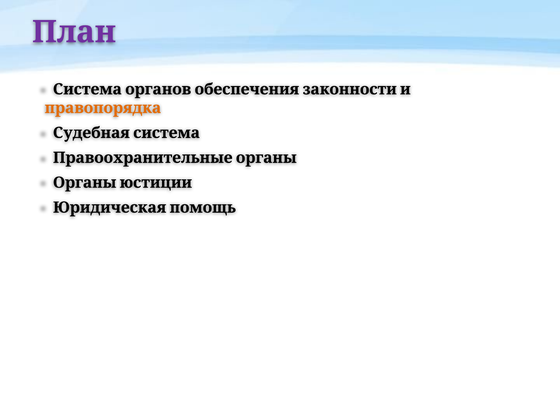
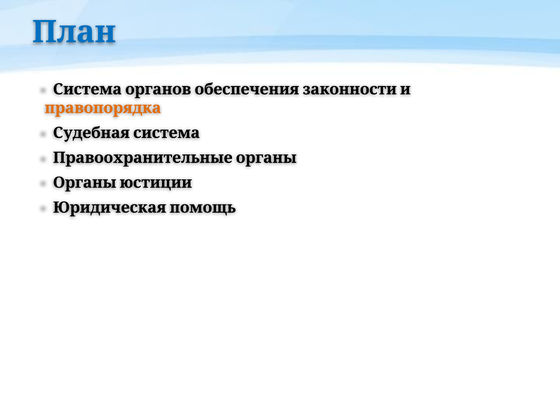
План colour: purple -> blue
